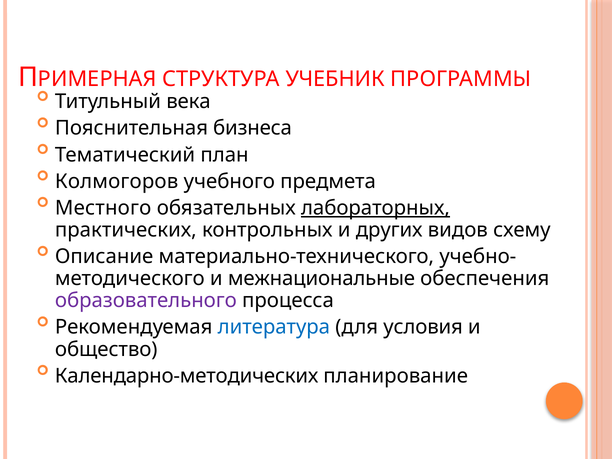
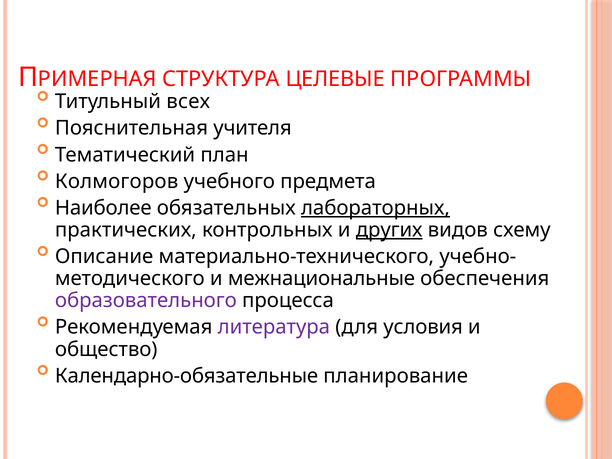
УЧЕБНИК: УЧЕБНИК -> ЦЕЛЕВЫЕ
века: века -> всех
бизнеса: бизнеса -> учителя
Местного: Местного -> Наиболее
других underline: none -> present
литература colour: blue -> purple
Календарно-методических: Календарно-методических -> Календарно-обязательные
